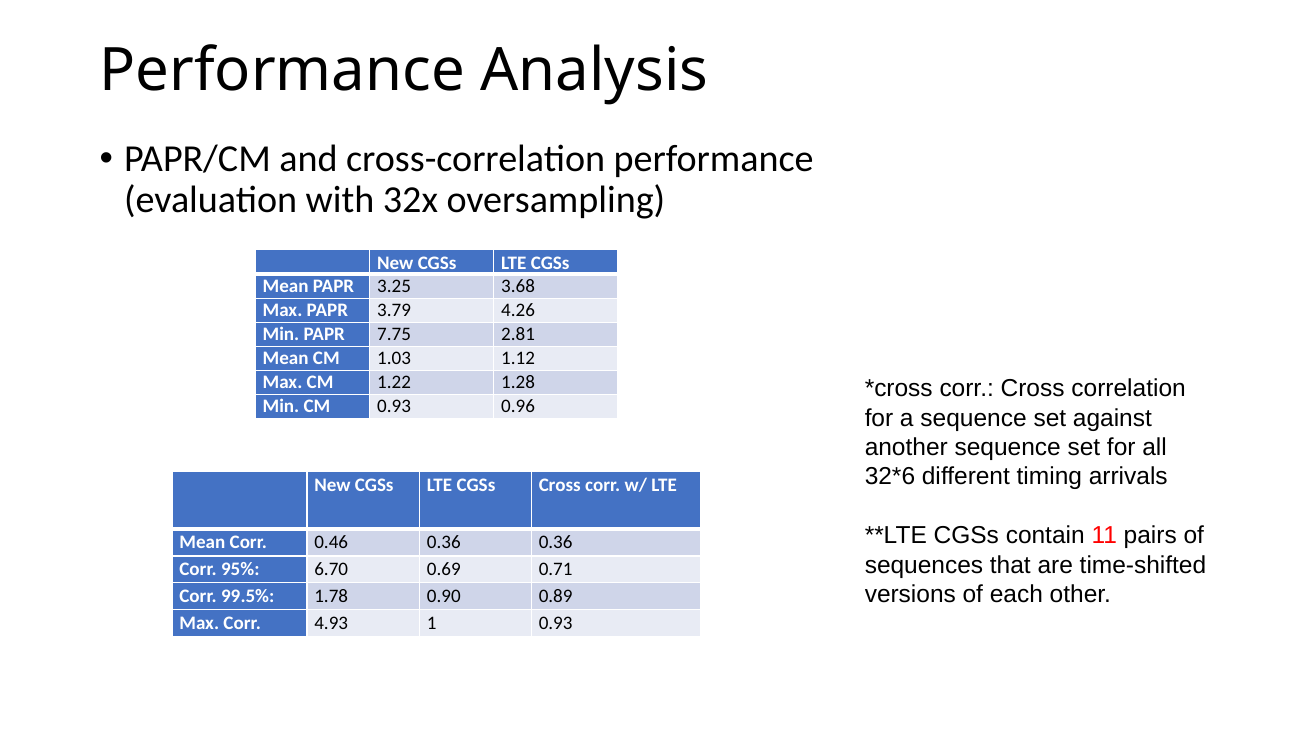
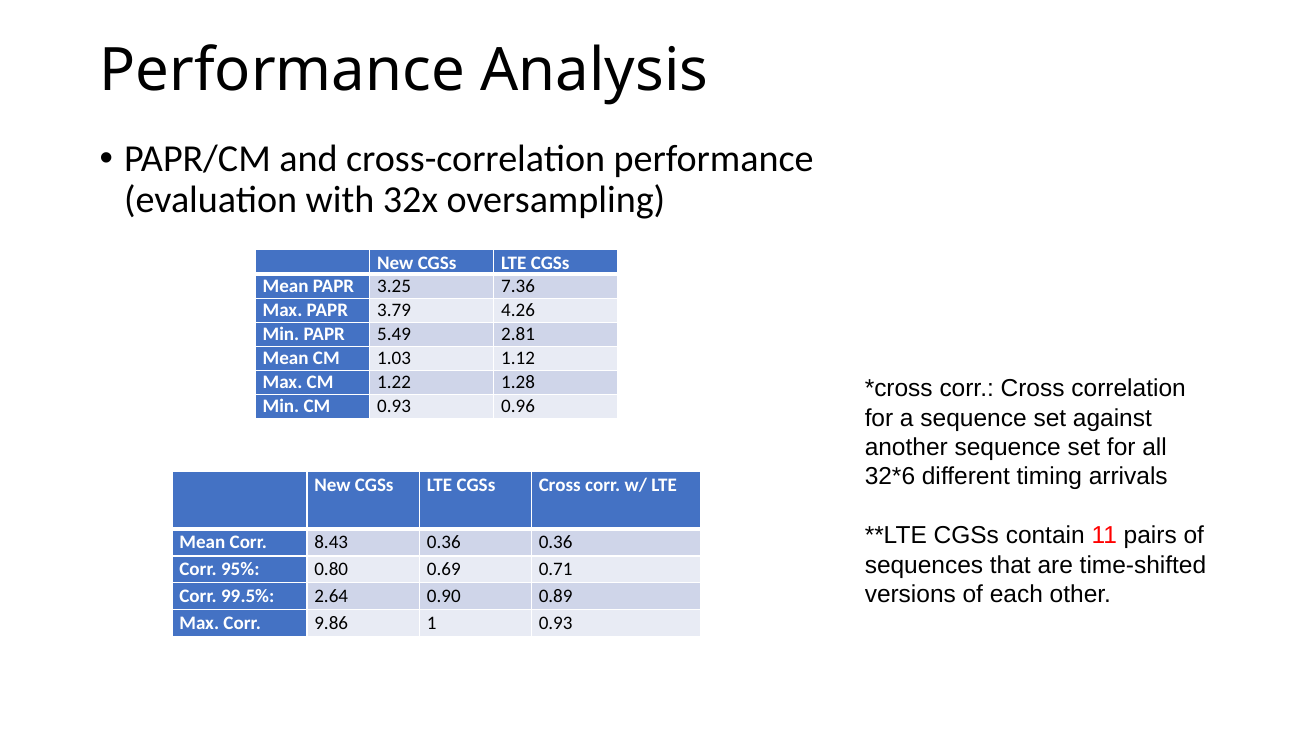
3.68: 3.68 -> 7.36
7.75: 7.75 -> 5.49
0.46: 0.46 -> 8.43
6.70: 6.70 -> 0.80
1.78: 1.78 -> 2.64
4.93: 4.93 -> 9.86
